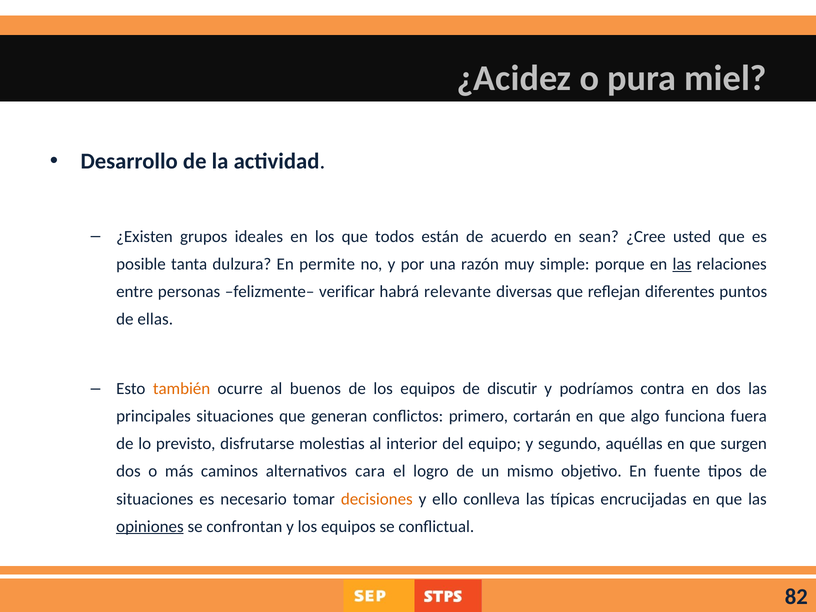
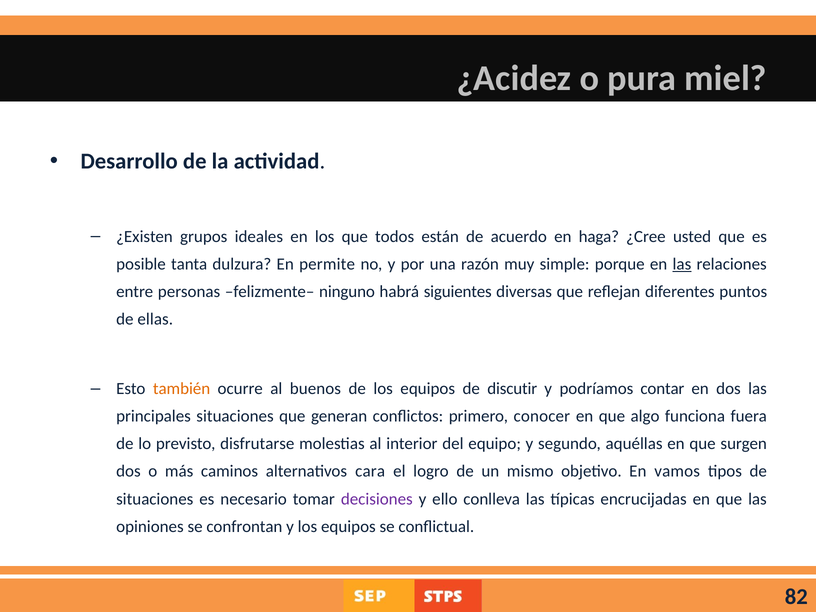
sean: sean -> haga
verificar: verificar -> ninguno
relevante: relevante -> siguientes
contra: contra -> contar
cortarán: cortarán -> conocer
fuente: fuente -> vamos
decisiones colour: orange -> purple
opiniones underline: present -> none
